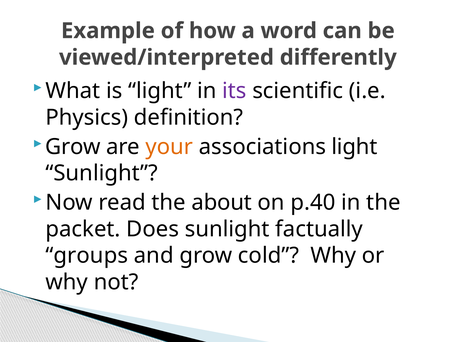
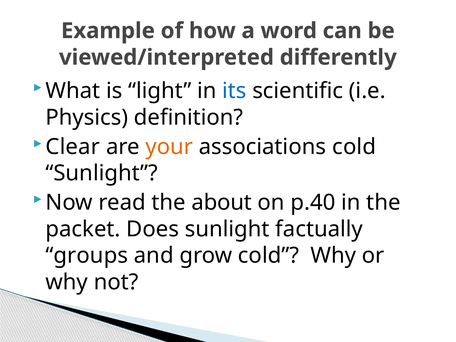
its colour: purple -> blue
Grow at (73, 147): Grow -> Clear
associations light: light -> cold
